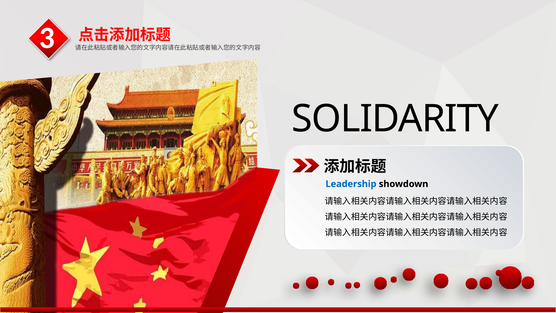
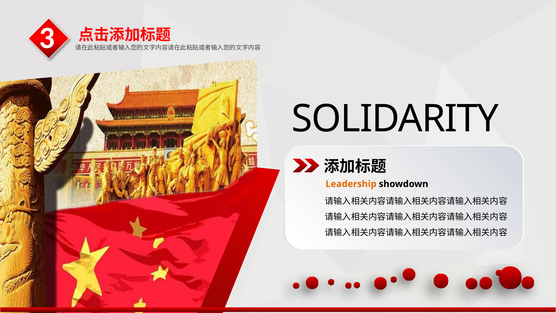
Leadership colour: blue -> orange
